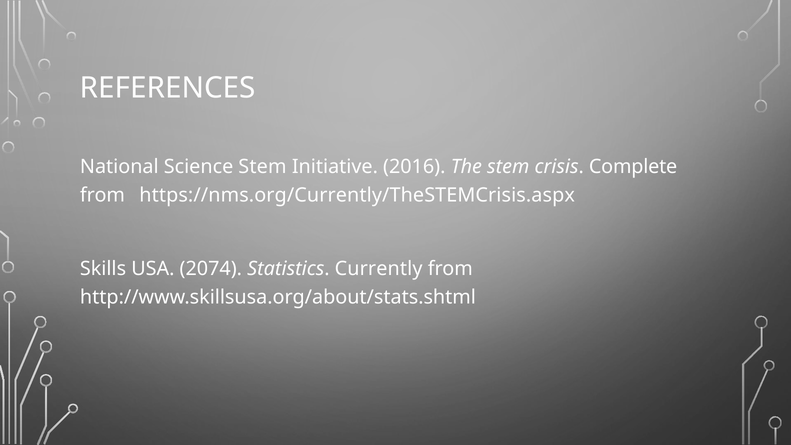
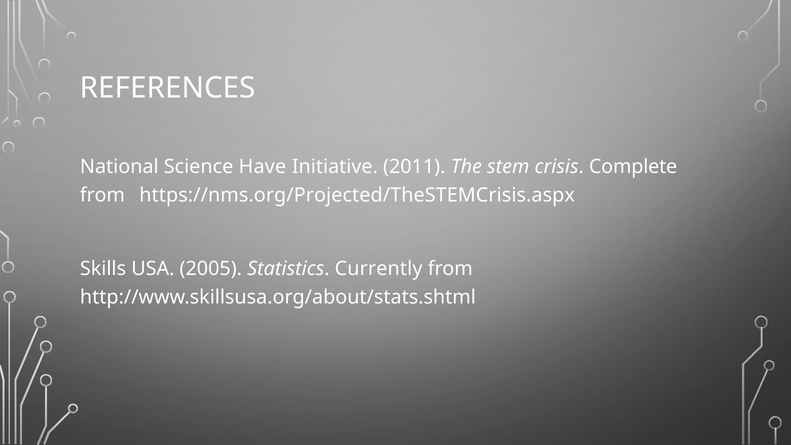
Science Stem: Stem -> Have
2016: 2016 -> 2011
https://nms.org/Currently/TheSTEMCrisis.aspx: https://nms.org/Currently/TheSTEMCrisis.aspx -> https://nms.org/Projected/TheSTEMCrisis.aspx
2074: 2074 -> 2005
